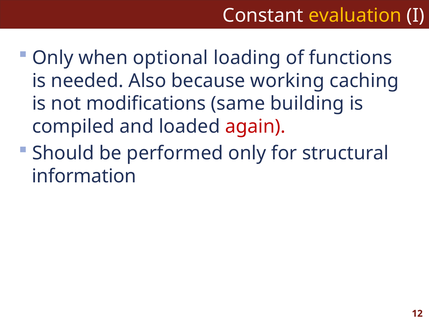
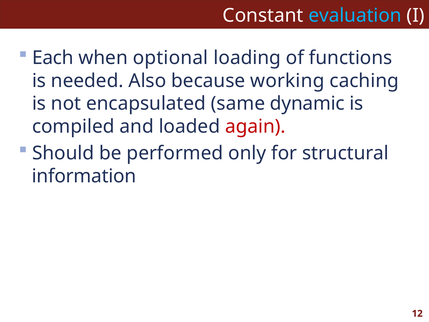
evaluation colour: yellow -> light blue
Only at (53, 58): Only -> Each
modifications: modifications -> encapsulated
building: building -> dynamic
